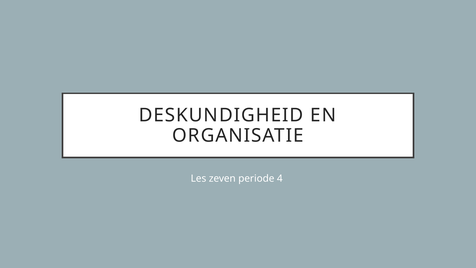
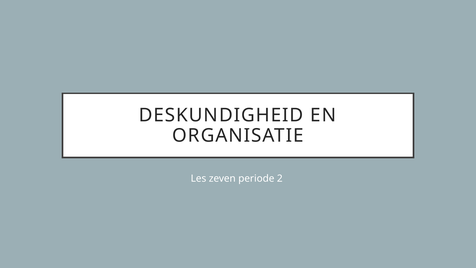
4: 4 -> 2
